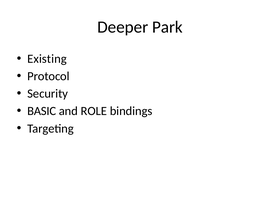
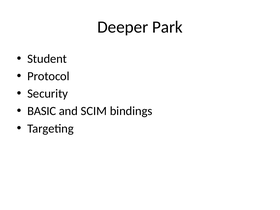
Existing: Existing -> Student
ROLE: ROLE -> SCIM
